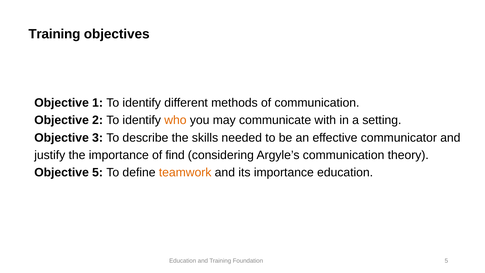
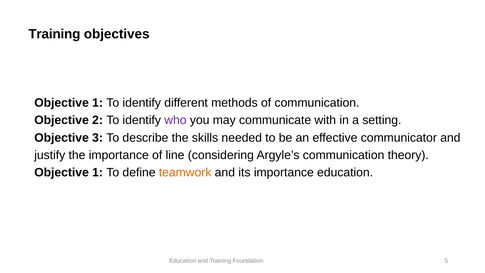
who colour: orange -> purple
find: find -> line
5 at (98, 173): 5 -> 1
